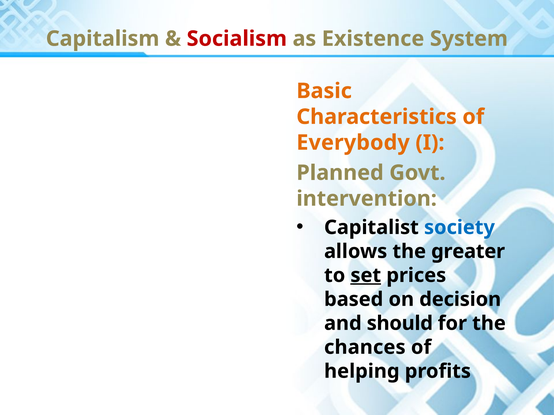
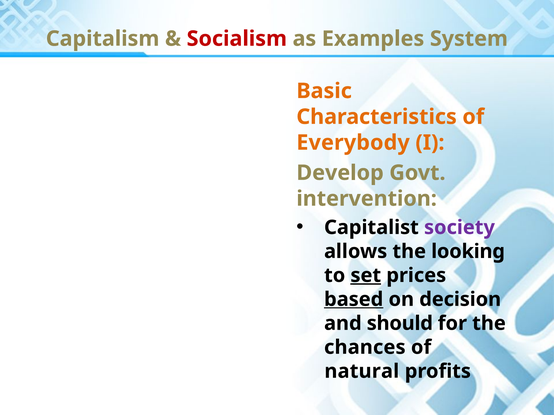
Existence: Existence -> Examples
Planned: Planned -> Develop
society colour: blue -> purple
greater: greater -> looking
based underline: none -> present
helping: helping -> natural
